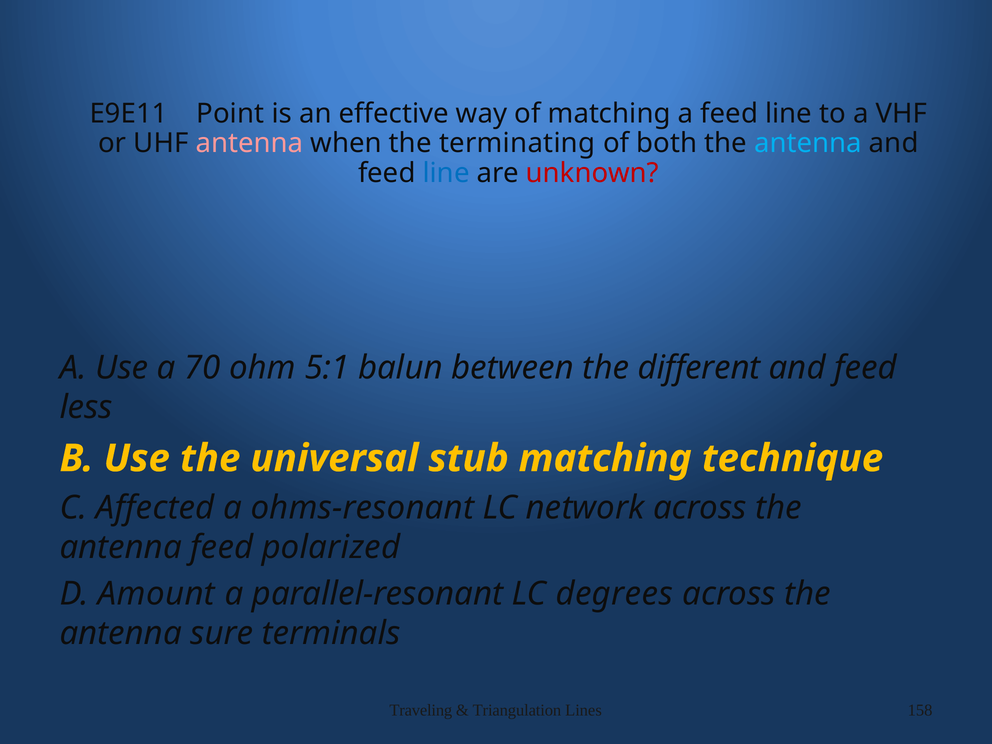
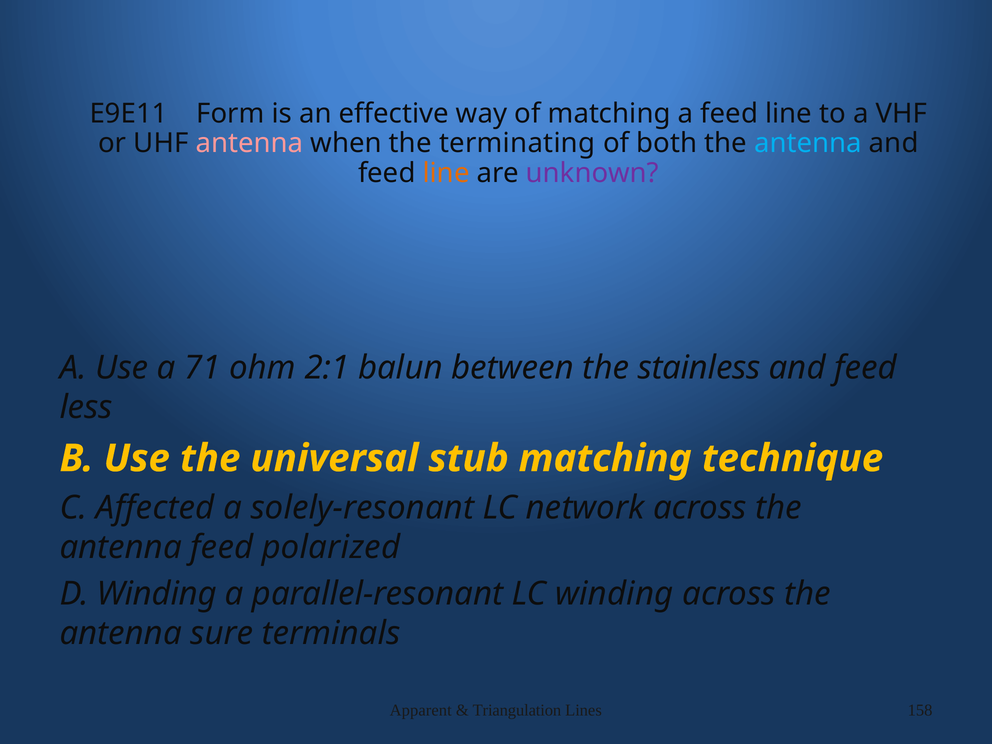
Point: Point -> Form
line at (446, 173) colour: blue -> orange
unknown colour: red -> purple
70: 70 -> 71
5:1: 5:1 -> 2:1
different: different -> stainless
ohms-resonant: ohms-resonant -> solely-resonant
D Amount: Amount -> Winding
LC degrees: degrees -> winding
Traveling: Traveling -> Apparent
